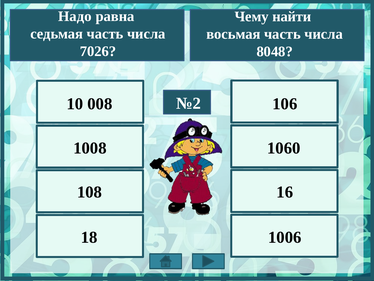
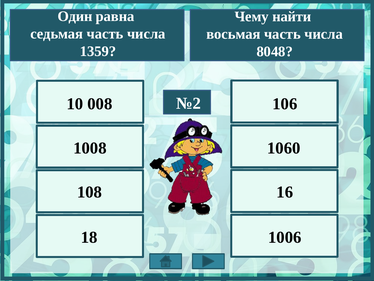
Надо: Надо -> Один
7026: 7026 -> 1359
